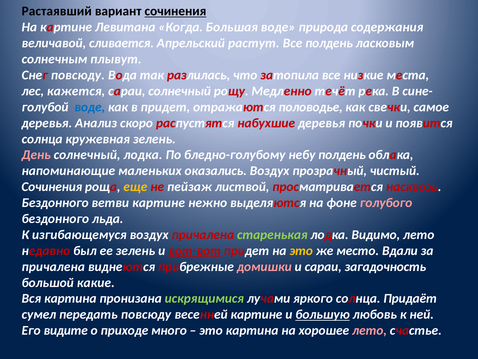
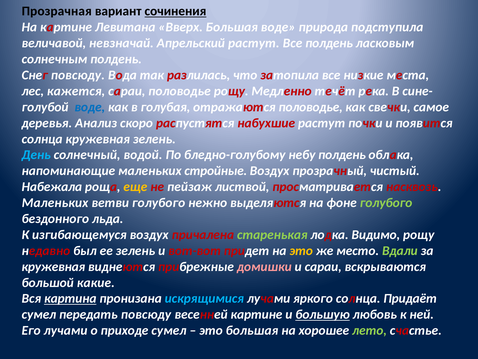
Растаявший: Растаявший -> Прозрачная
Когда: Когда -> Вверх
содержания: содержания -> подступила
сливается: сливается -> невзначай
солнечным плывут: плывут -> полдень
сараи солнечный: солнечный -> половодье
в придет: придет -> голубая
набухшие деревья: деревья -> растут
День colour: pink -> light blue
солнечный лодка: лодка -> водой
оказались: оказались -> стройные
Сочинения at (52, 187): Сочинения -> Набежала
Бездонного at (55, 203): Бездонного -> Маленьких
ветви картине: картине -> голубого
голубого at (386, 203) colour: pink -> light green
Видимо лето: лето -> рощу
вот-вот underline: present -> none
Вдали colour: white -> light green
причалена at (53, 266): причалена -> кружевная
загадочность: загадочность -> вскрываются
картина at (70, 298) underline: none -> present
искрящимися colour: light green -> light blue
Его видите: видите -> лучами
приходе много: много -> сумел
это картина: картина -> большая
лето at (369, 330) colour: pink -> light green
